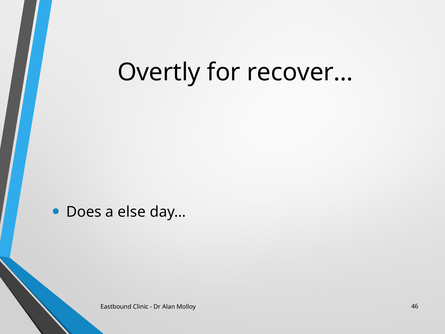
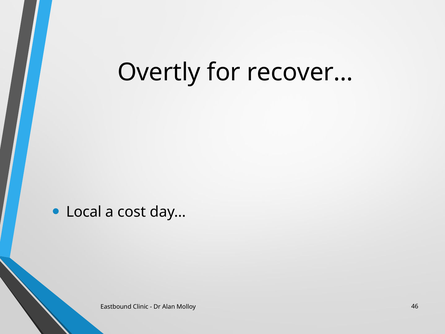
Does: Does -> Local
else: else -> cost
